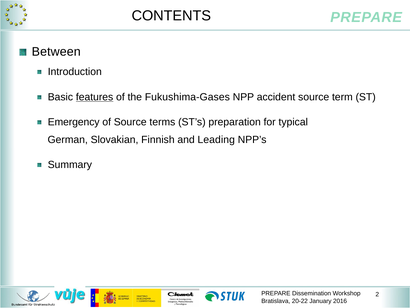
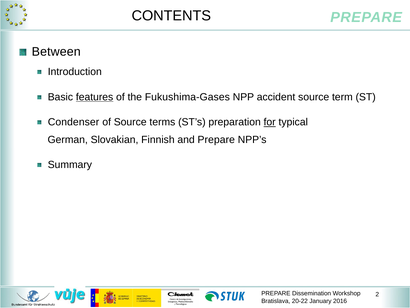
Emergency: Emergency -> Condenser
for underline: none -> present
and Leading: Leading -> Prepare
